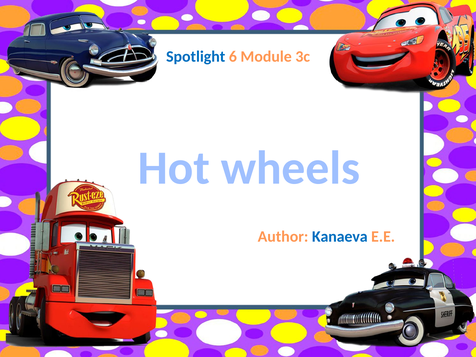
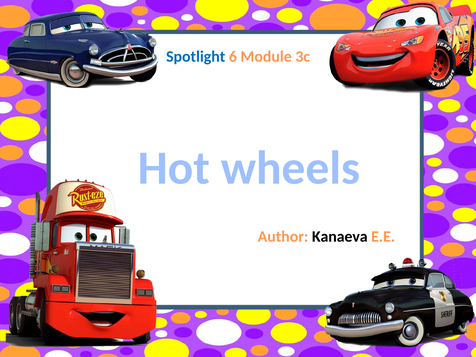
Kanaeva colour: blue -> black
